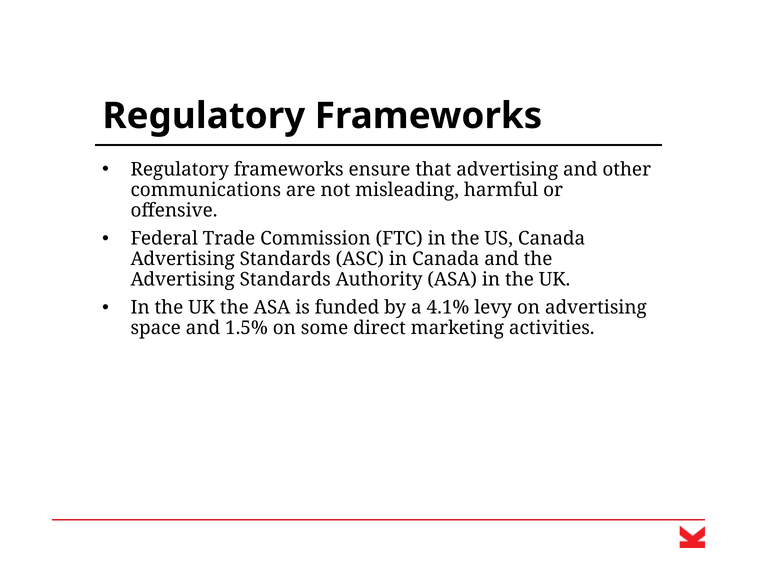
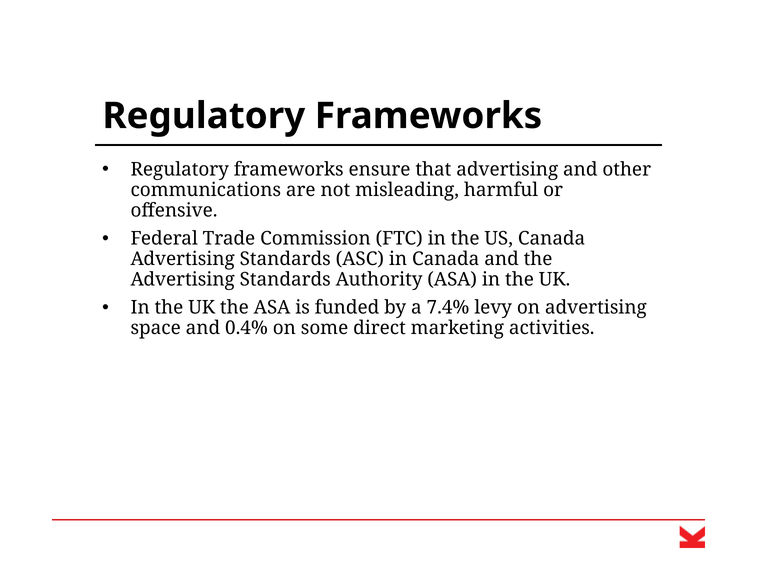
4.1%: 4.1% -> 7.4%
1.5%: 1.5% -> 0.4%
